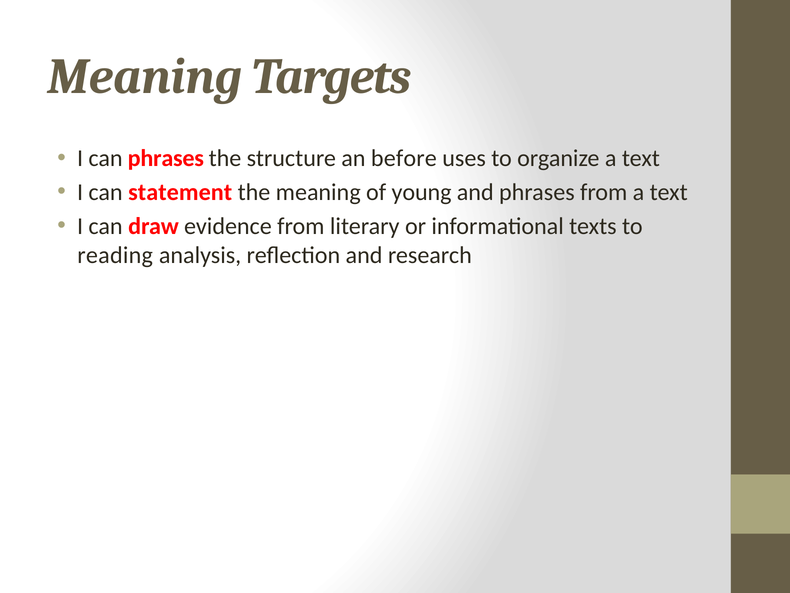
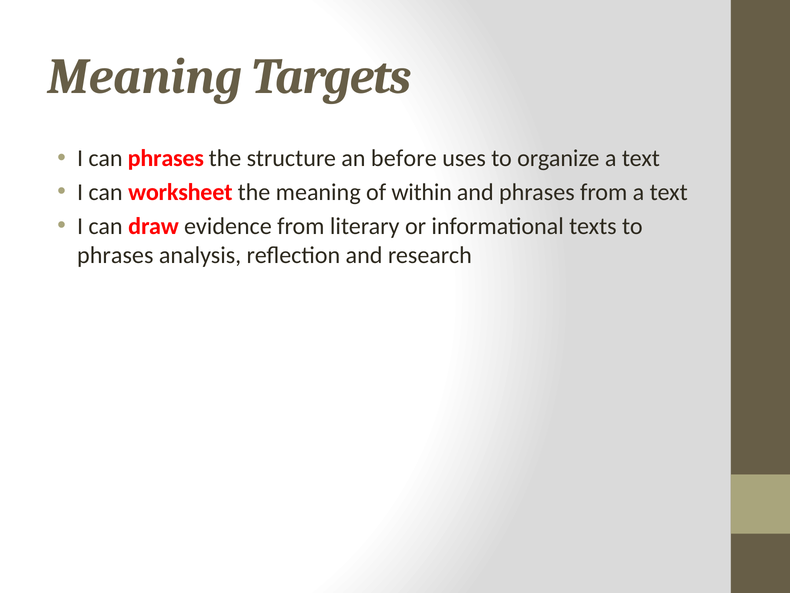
statement: statement -> worksheet
young: young -> within
reading at (115, 255): reading -> phrases
